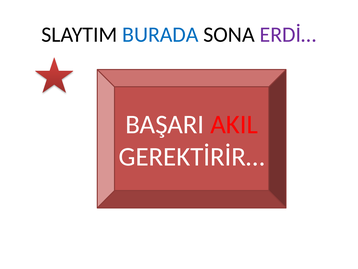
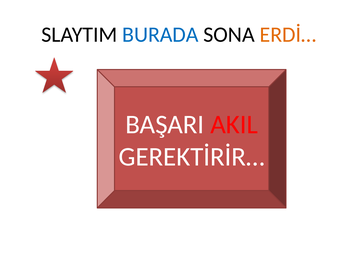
ERDİ… colour: purple -> orange
